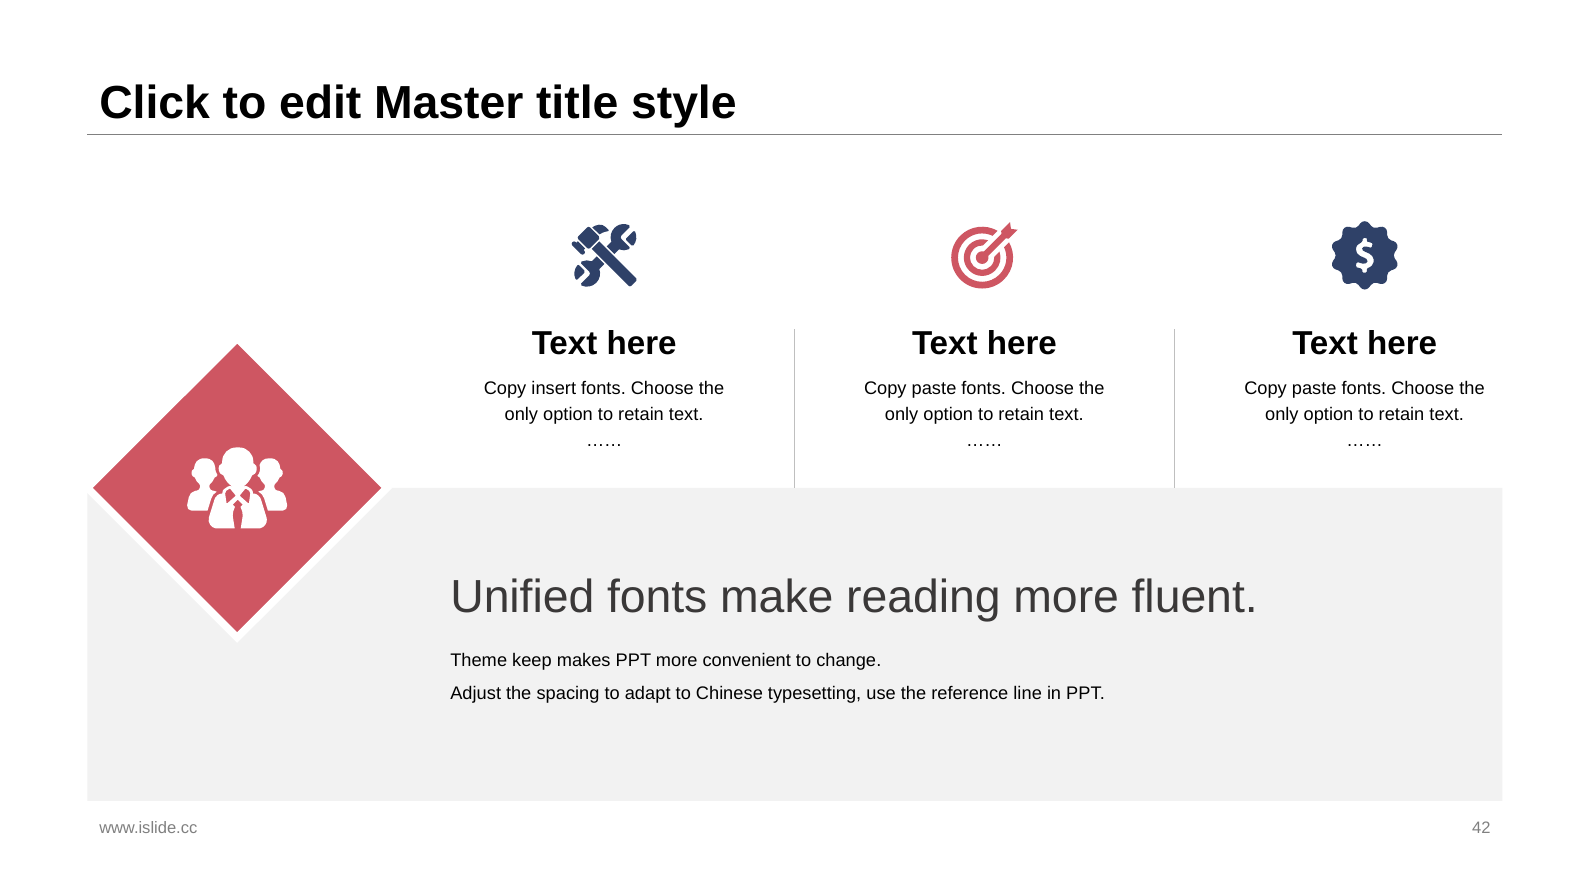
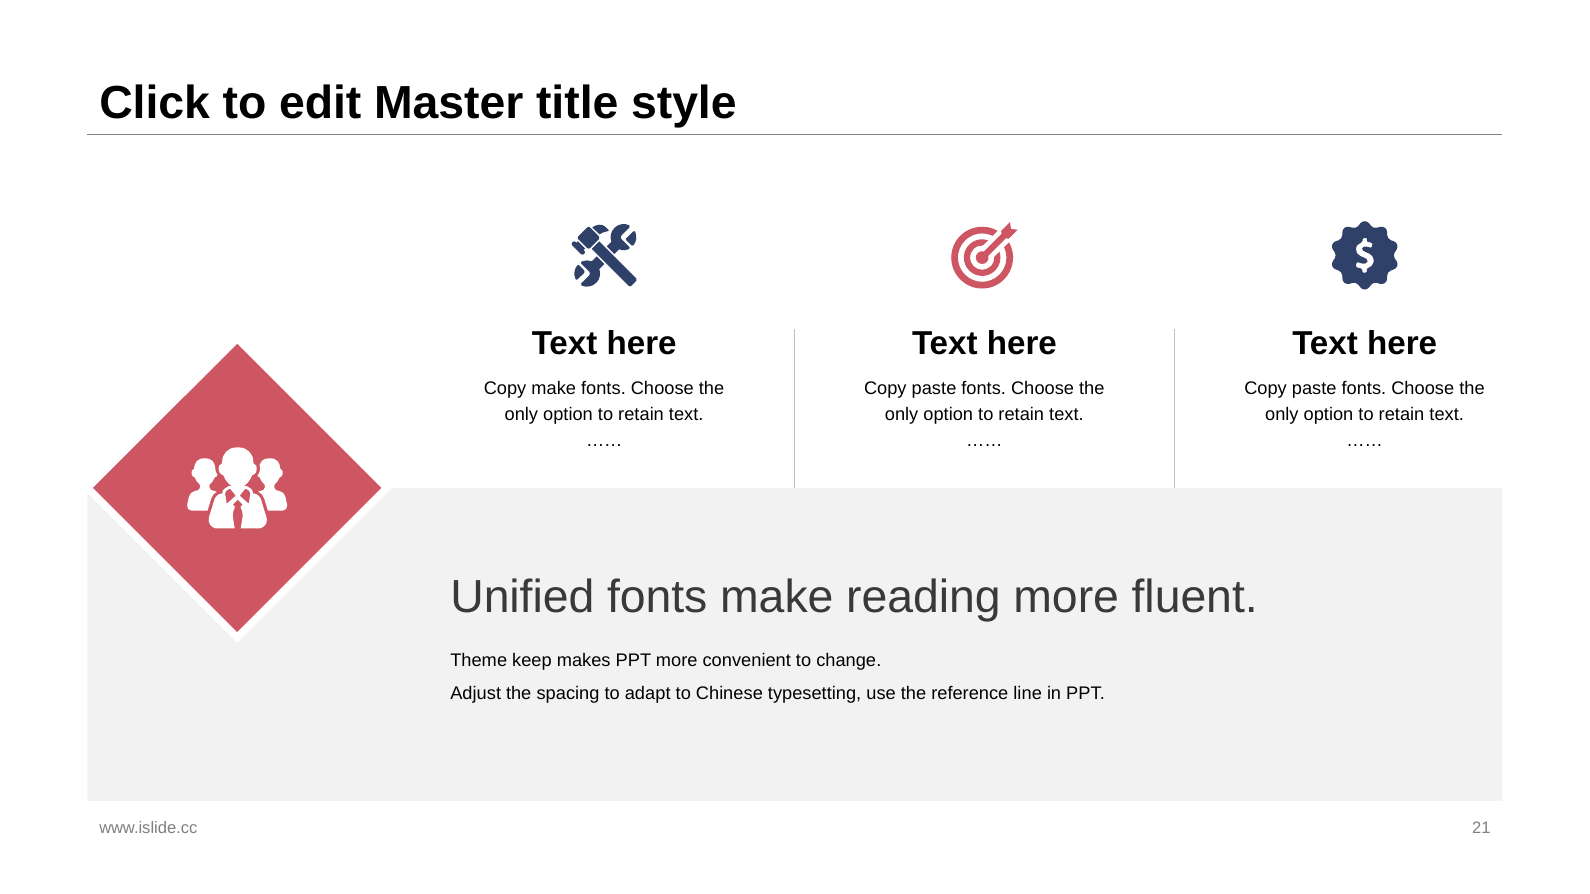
Copy insert: insert -> make
42: 42 -> 21
